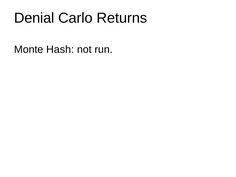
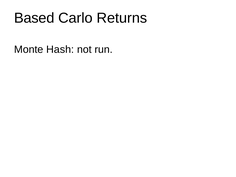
Denial: Denial -> Based
